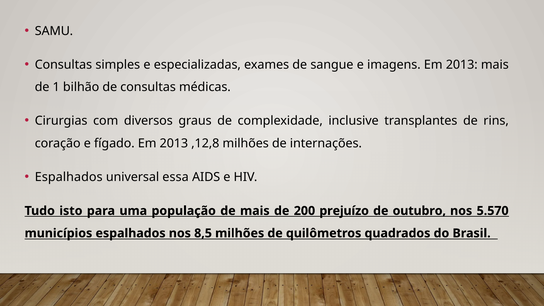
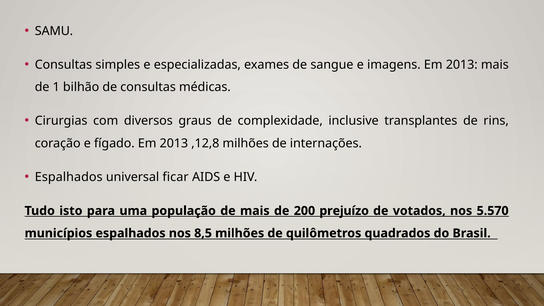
essa: essa -> ficar
outubro: outubro -> votados
